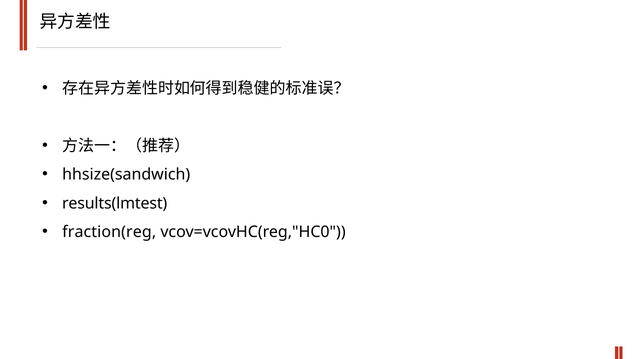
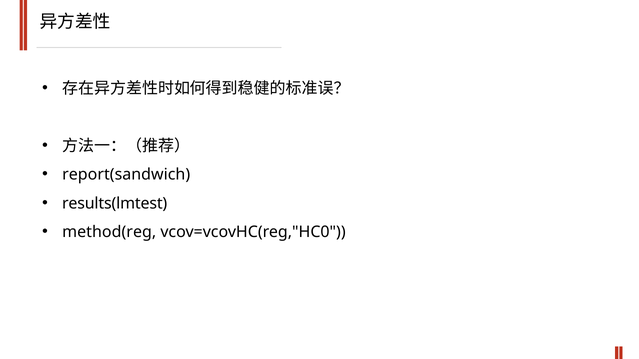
hhsize(sandwich: hhsize(sandwich -> report(sandwich
fraction(reg: fraction(reg -> method(reg
